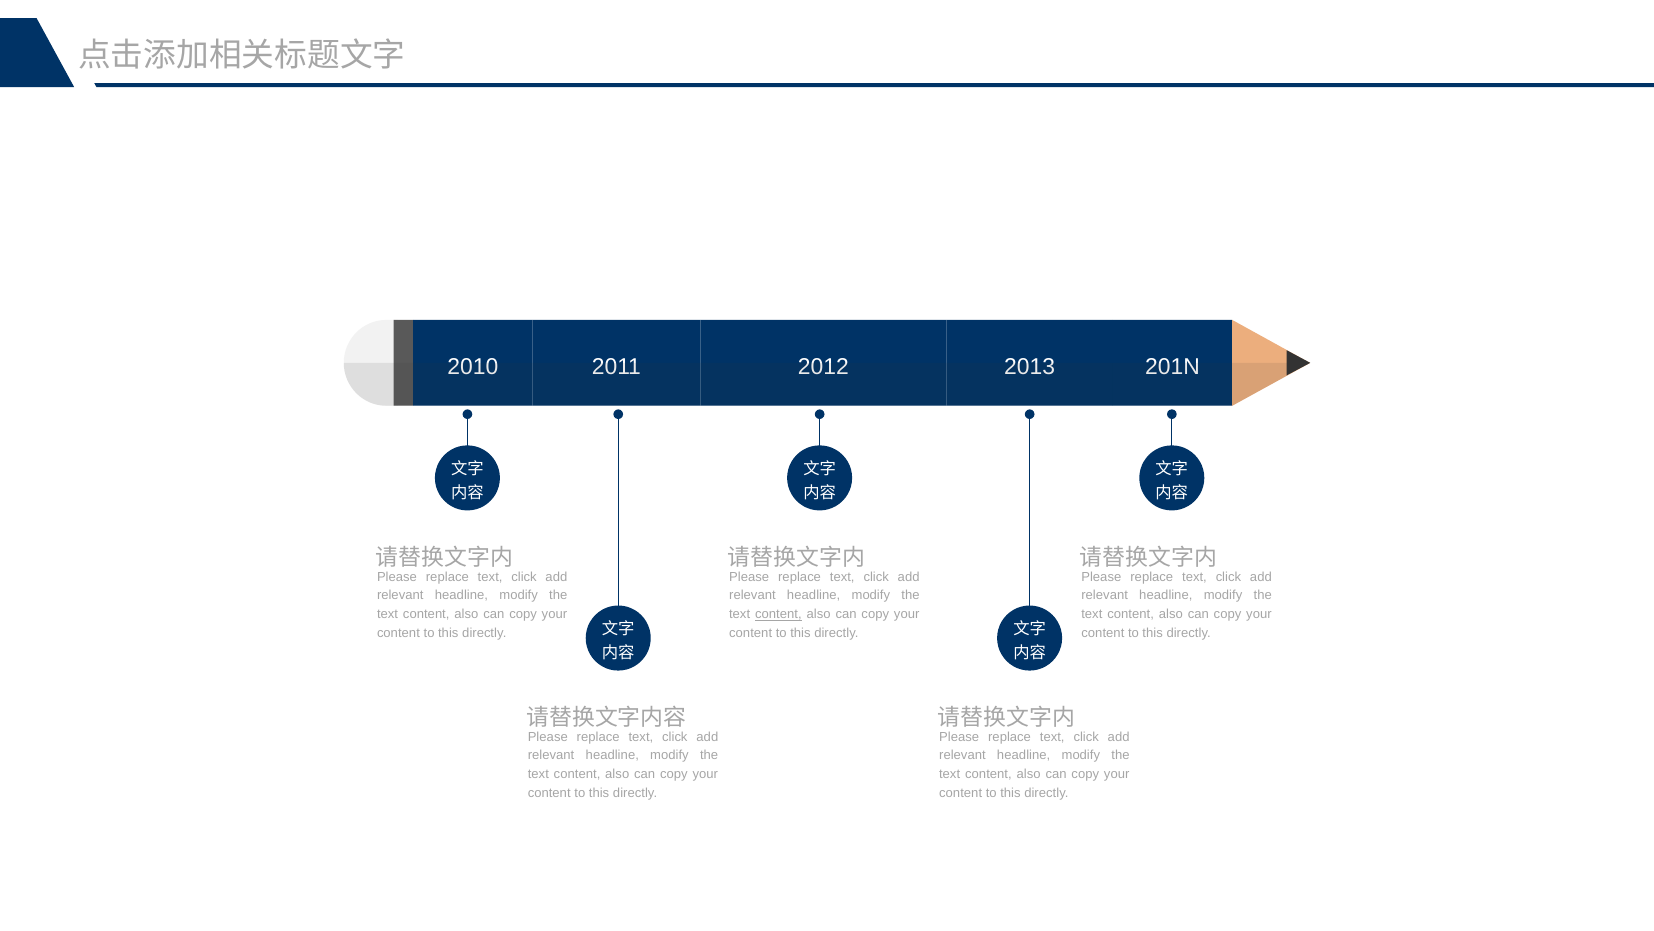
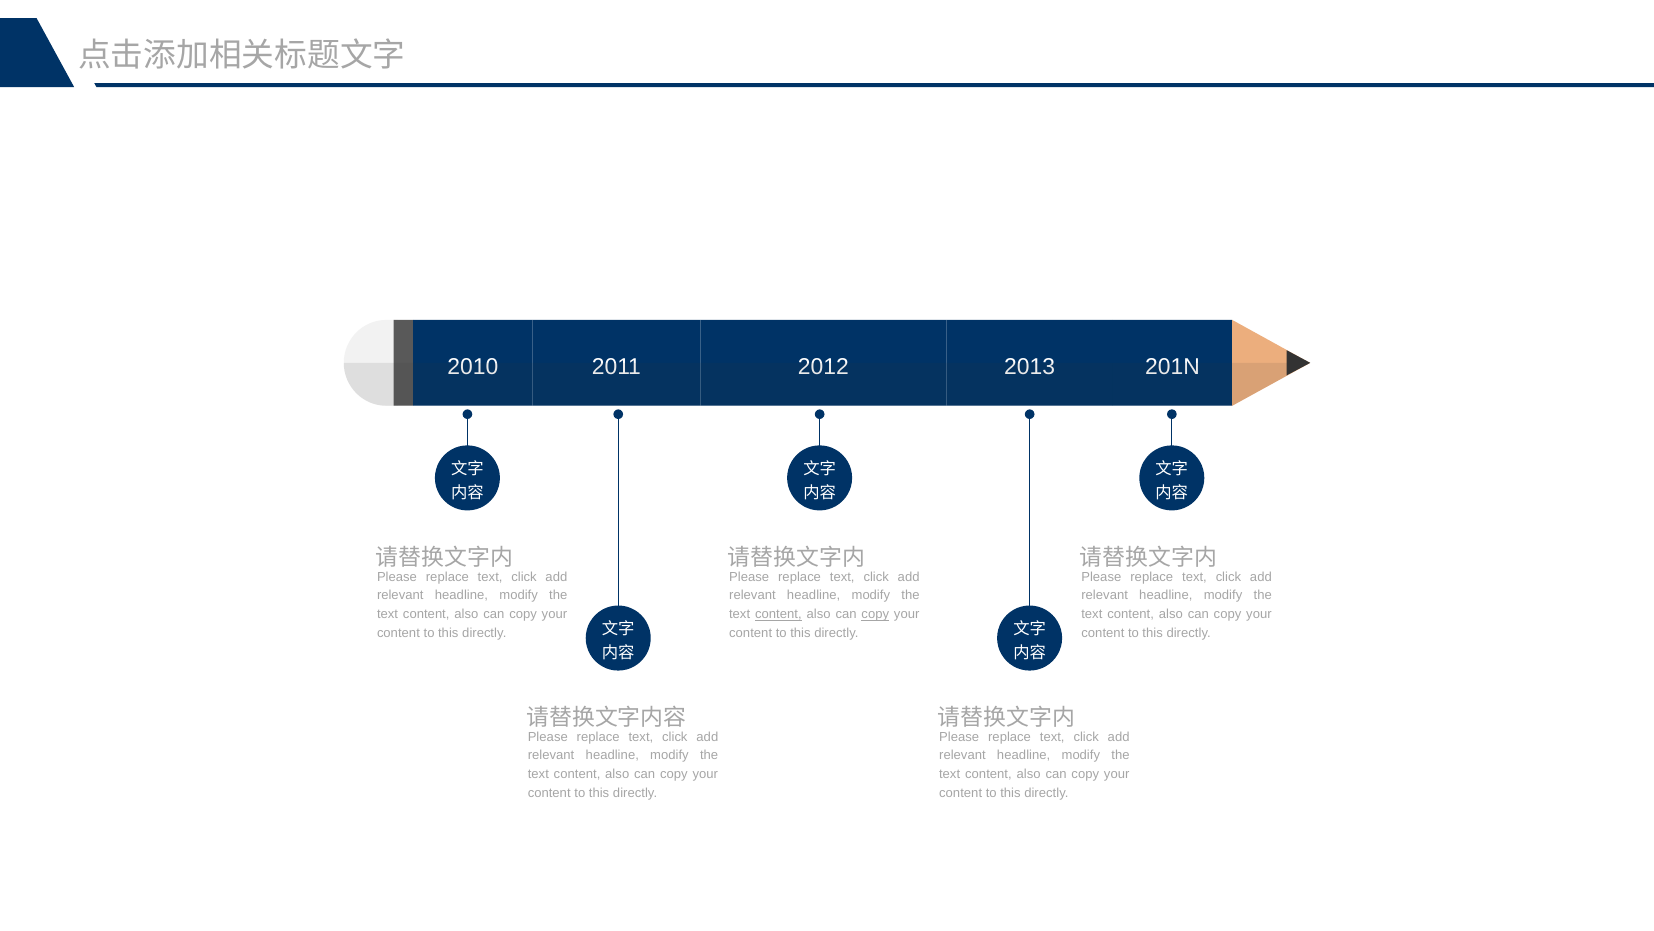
copy at (875, 614) underline: none -> present
